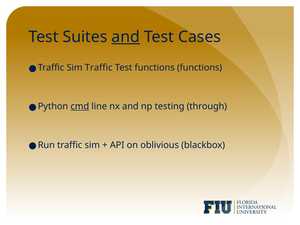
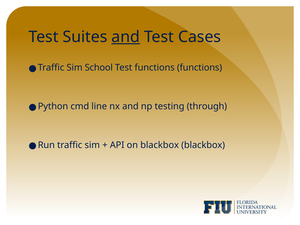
Sim Traffic: Traffic -> School
cmd underline: present -> none
on oblivious: oblivious -> blackbox
